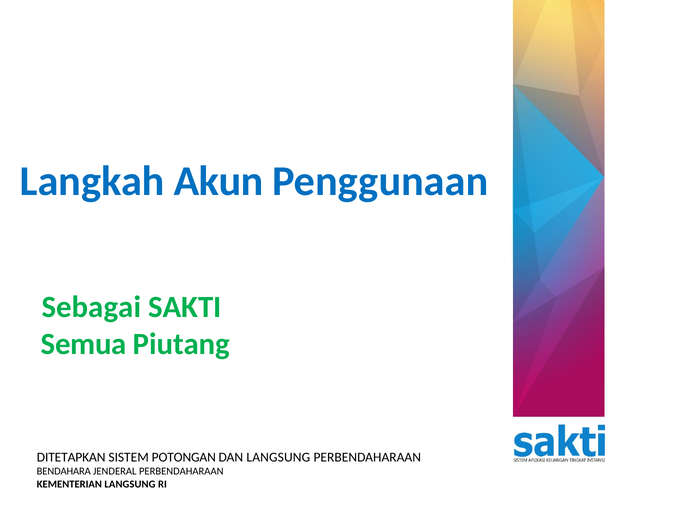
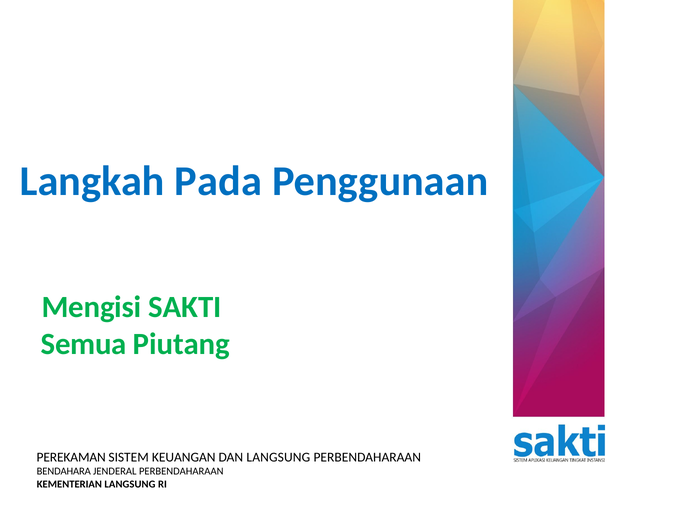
Akun: Akun -> Pada
Sebagai: Sebagai -> Mengisi
DITETAPKAN: DITETAPKAN -> PEREKAMAN
POTONGAN: POTONGAN -> KEUANGAN
